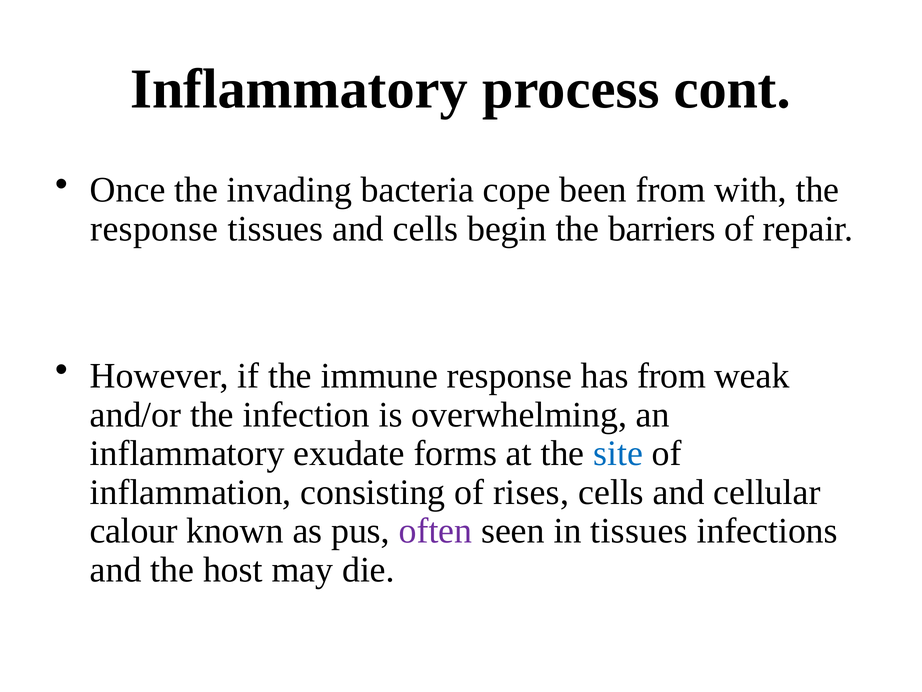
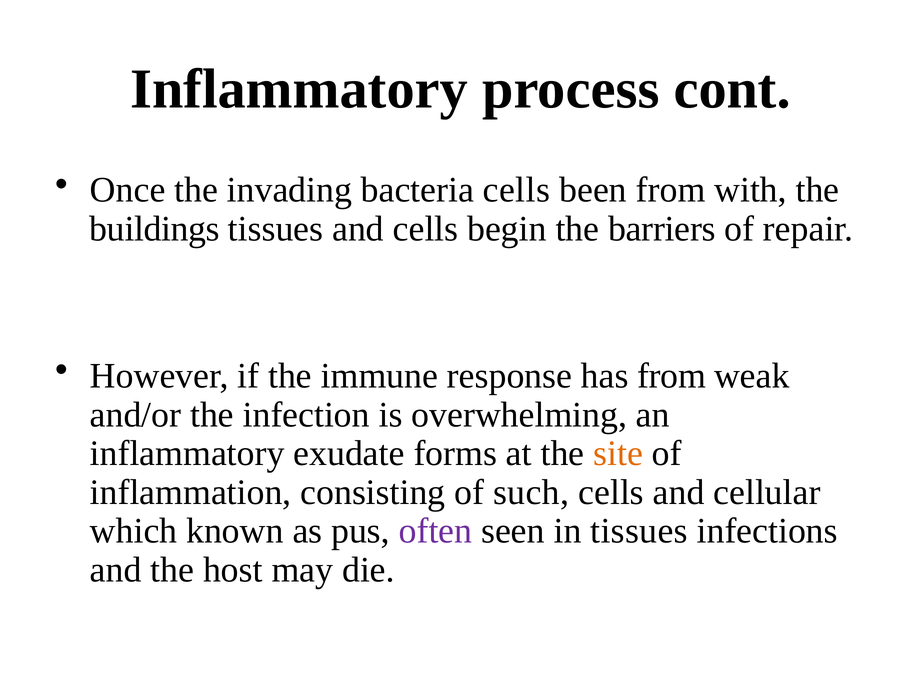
bacteria cope: cope -> cells
response at (154, 229): response -> buildings
site colour: blue -> orange
rises: rises -> such
calour: calour -> which
